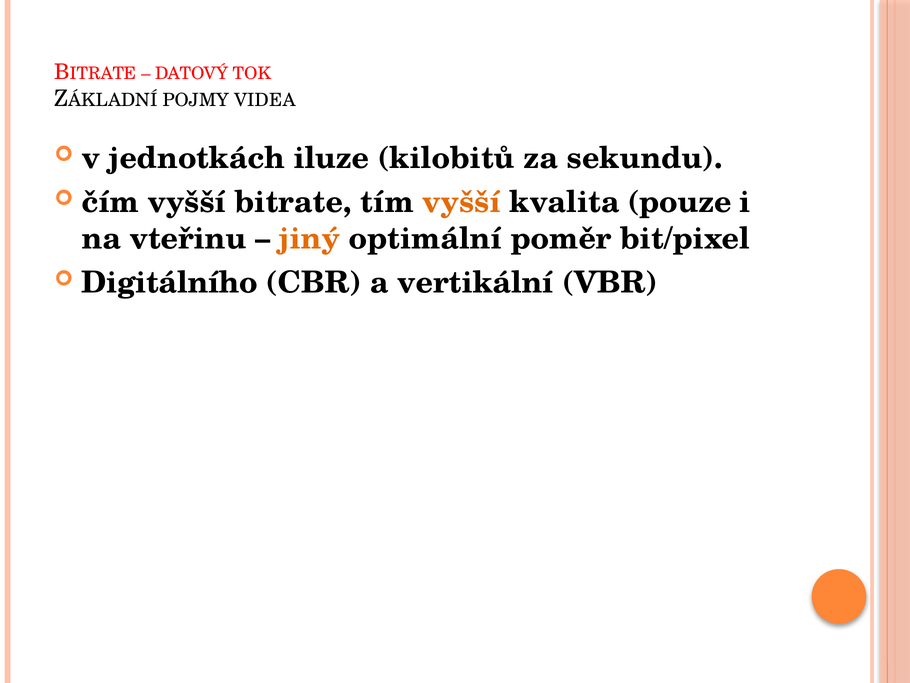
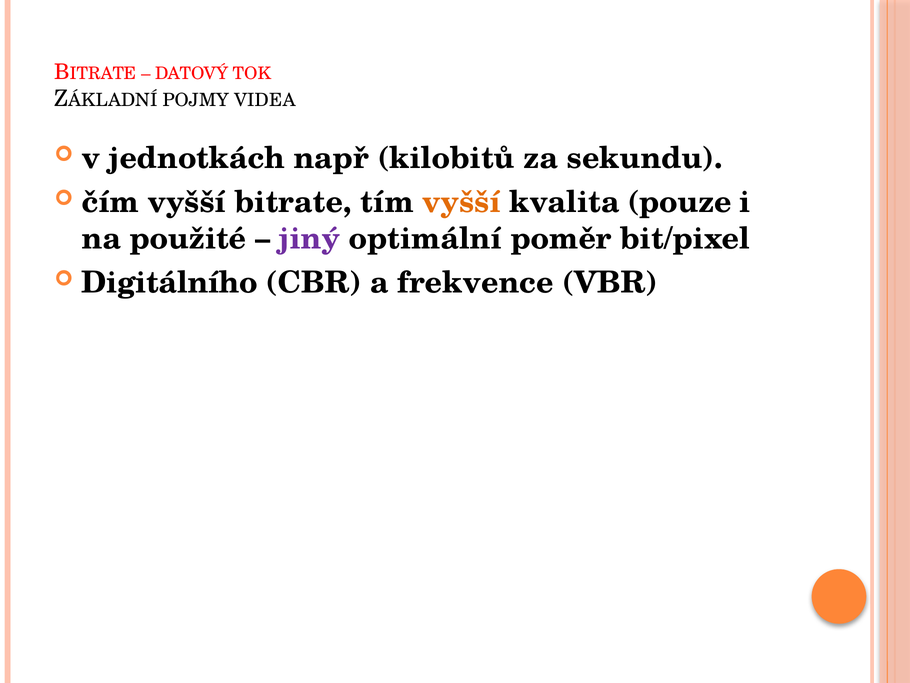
iluze: iluze -> např
vteřinu: vteřinu -> použité
jiný colour: orange -> purple
vertikální: vertikální -> frekvence
